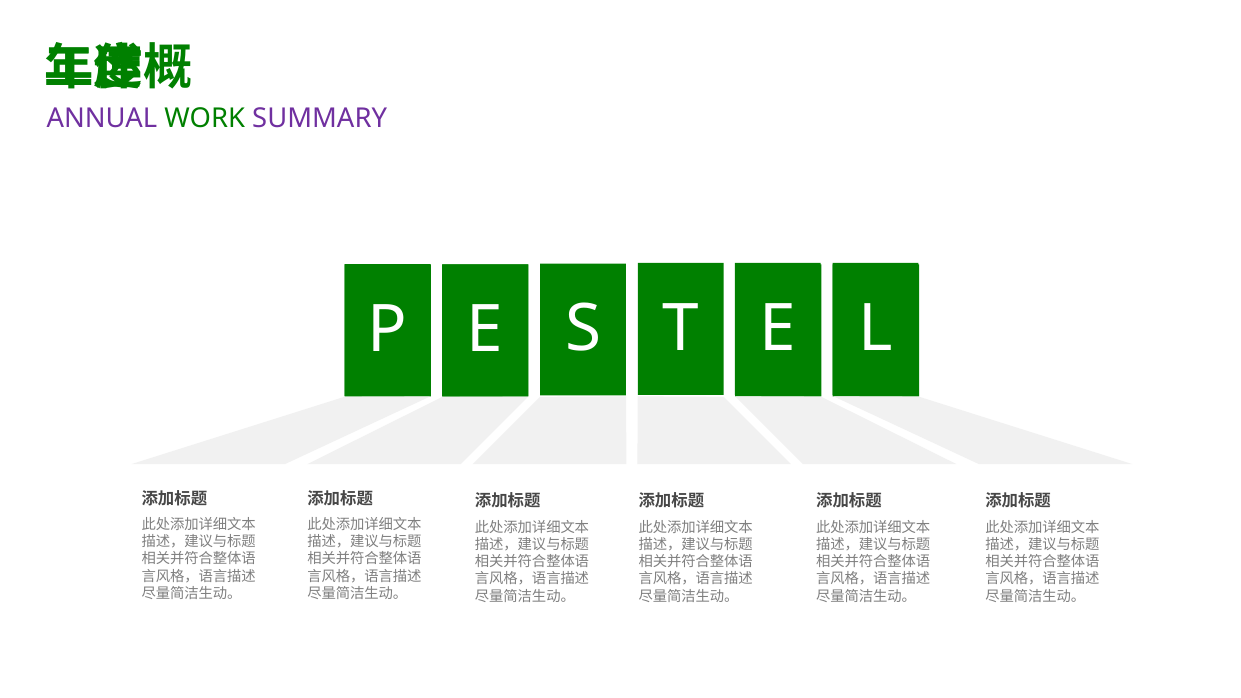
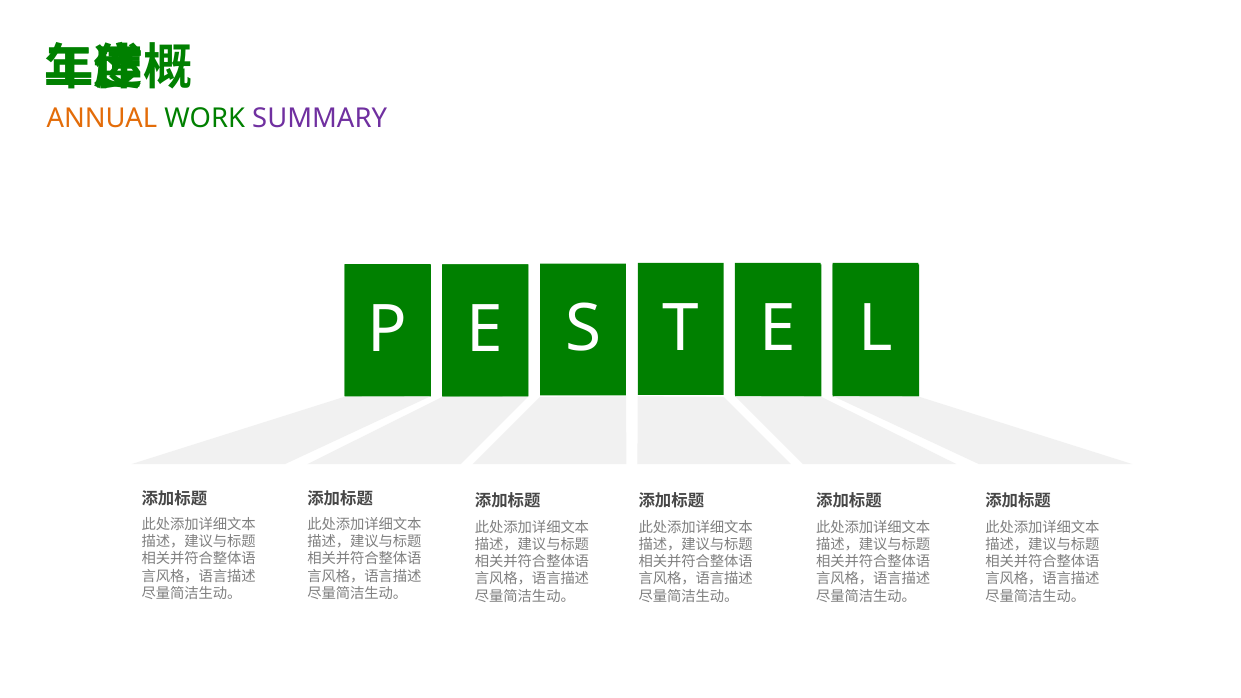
ANNUAL colour: purple -> orange
